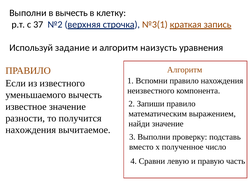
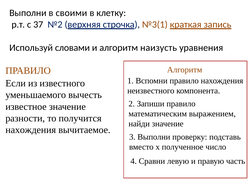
в вычесть: вычесть -> своими
задание: задание -> словами
